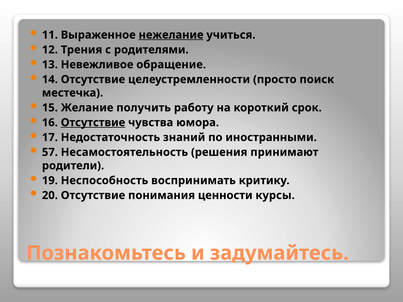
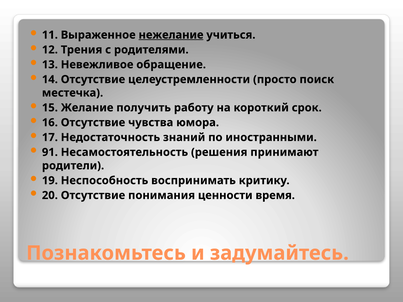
Отсутствие at (93, 123) underline: present -> none
57: 57 -> 91
курсы: курсы -> время
